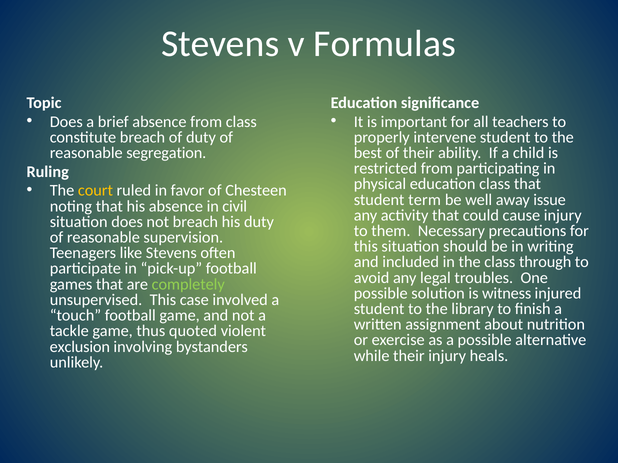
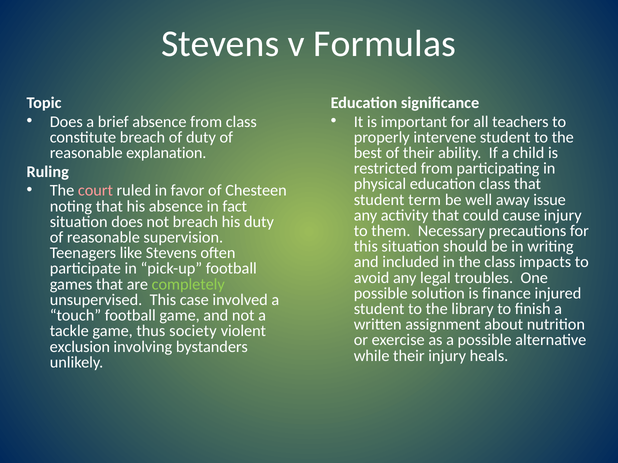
segregation: segregation -> explanation
court colour: yellow -> pink
civil: civil -> fact
through: through -> impacts
witness: witness -> finance
quoted: quoted -> society
